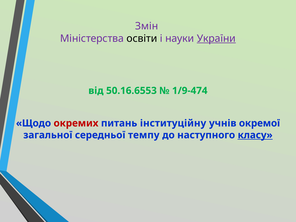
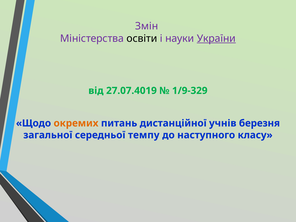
50.16.6553: 50.16.6553 -> 27.07.4019
1/9-474: 1/9-474 -> 1/9-329
окремих colour: red -> orange
інституційну: інституційну -> дистанційної
окремої: окремої -> березня
класу underline: present -> none
